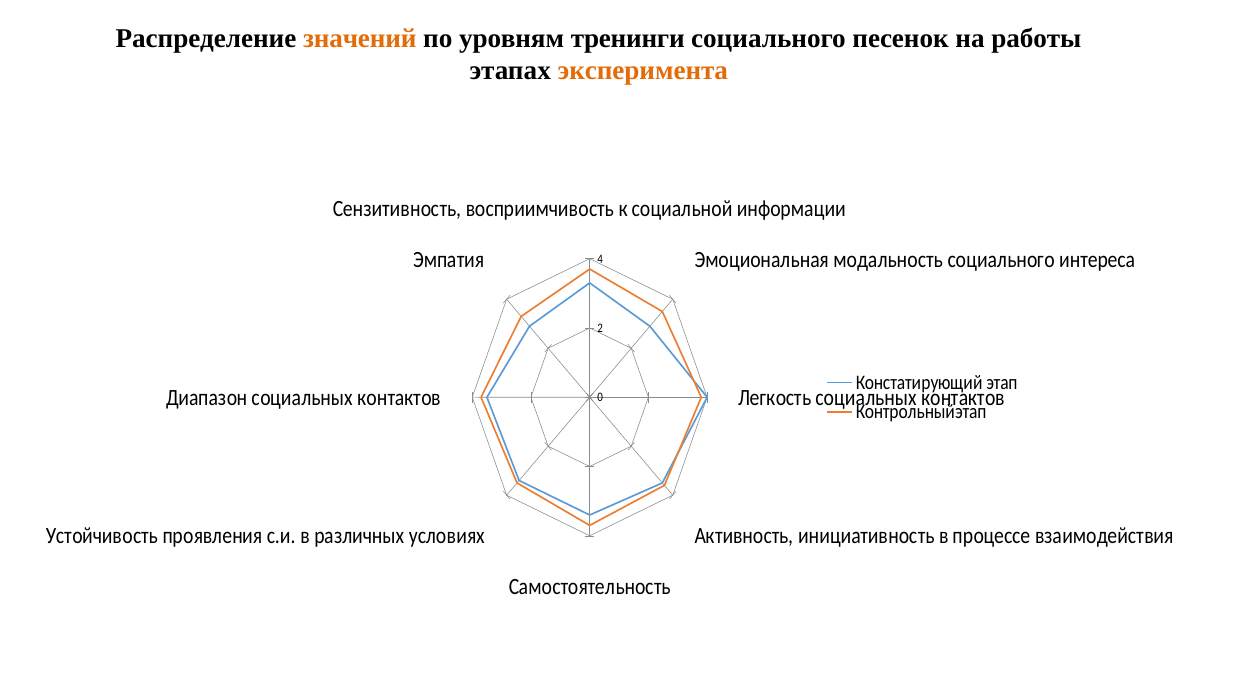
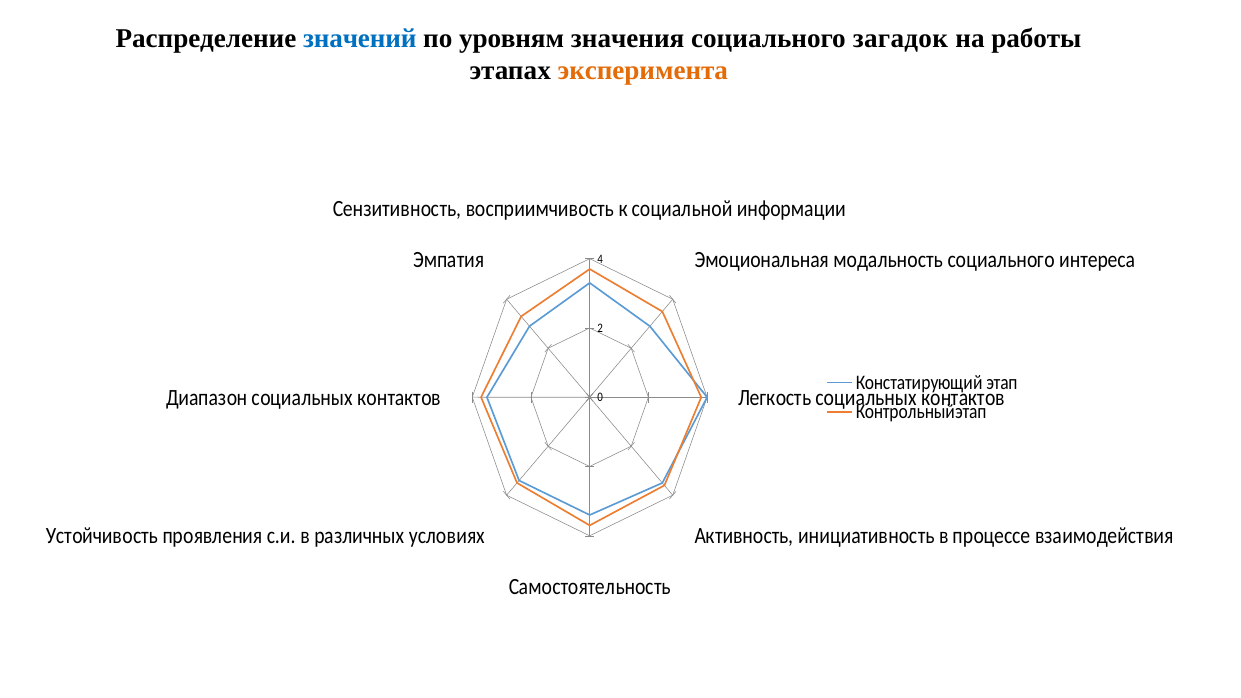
значений colour: orange -> blue
тренинги: тренинги -> значения
песенок: песенок -> загадок
